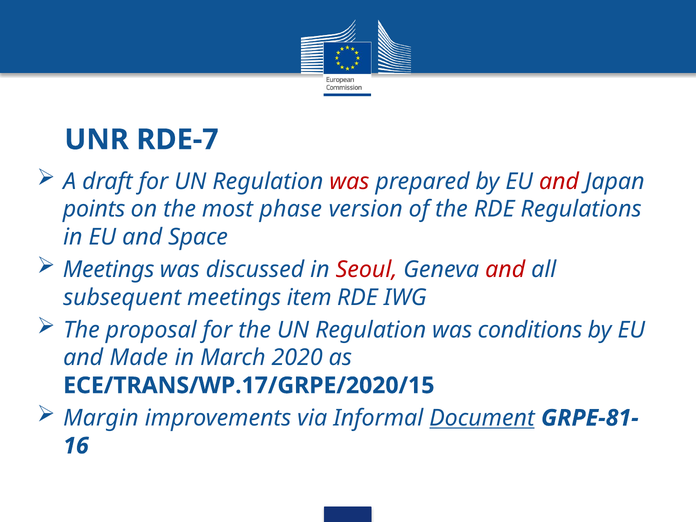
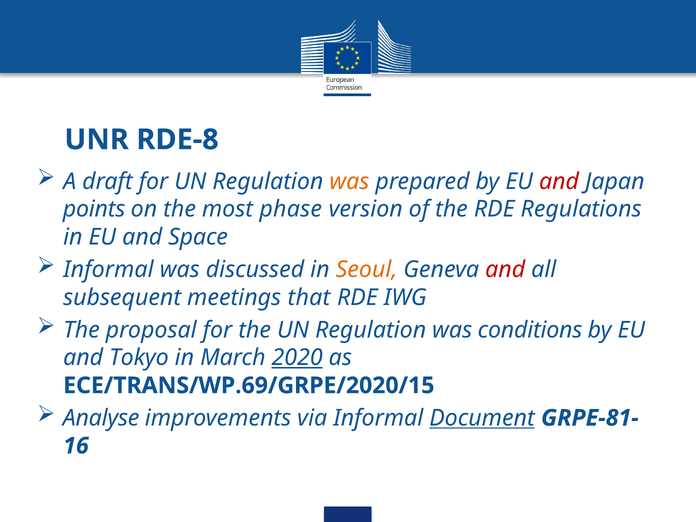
RDE-7: RDE-7 -> RDE-8
was at (349, 181) colour: red -> orange
Meetings at (109, 270): Meetings -> Informal
Seoul colour: red -> orange
item: item -> that
Made: Made -> Tokyo
2020 underline: none -> present
ECE/TRANS/WP.17/GRPE/2020/15: ECE/TRANS/WP.17/GRPE/2020/15 -> ECE/TRANS/WP.69/GRPE/2020/15
Margin: Margin -> Analyse
